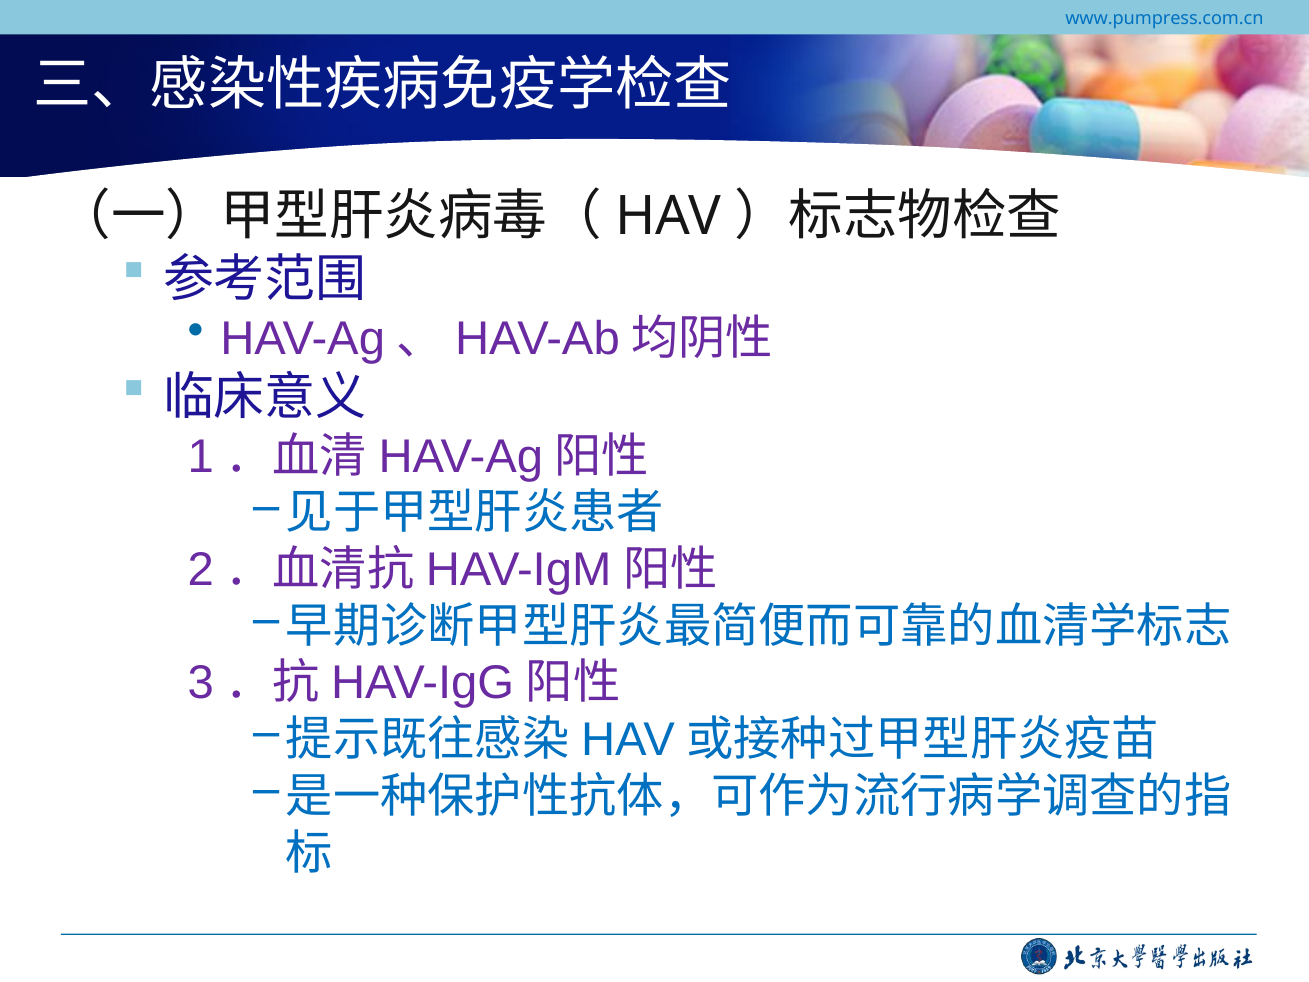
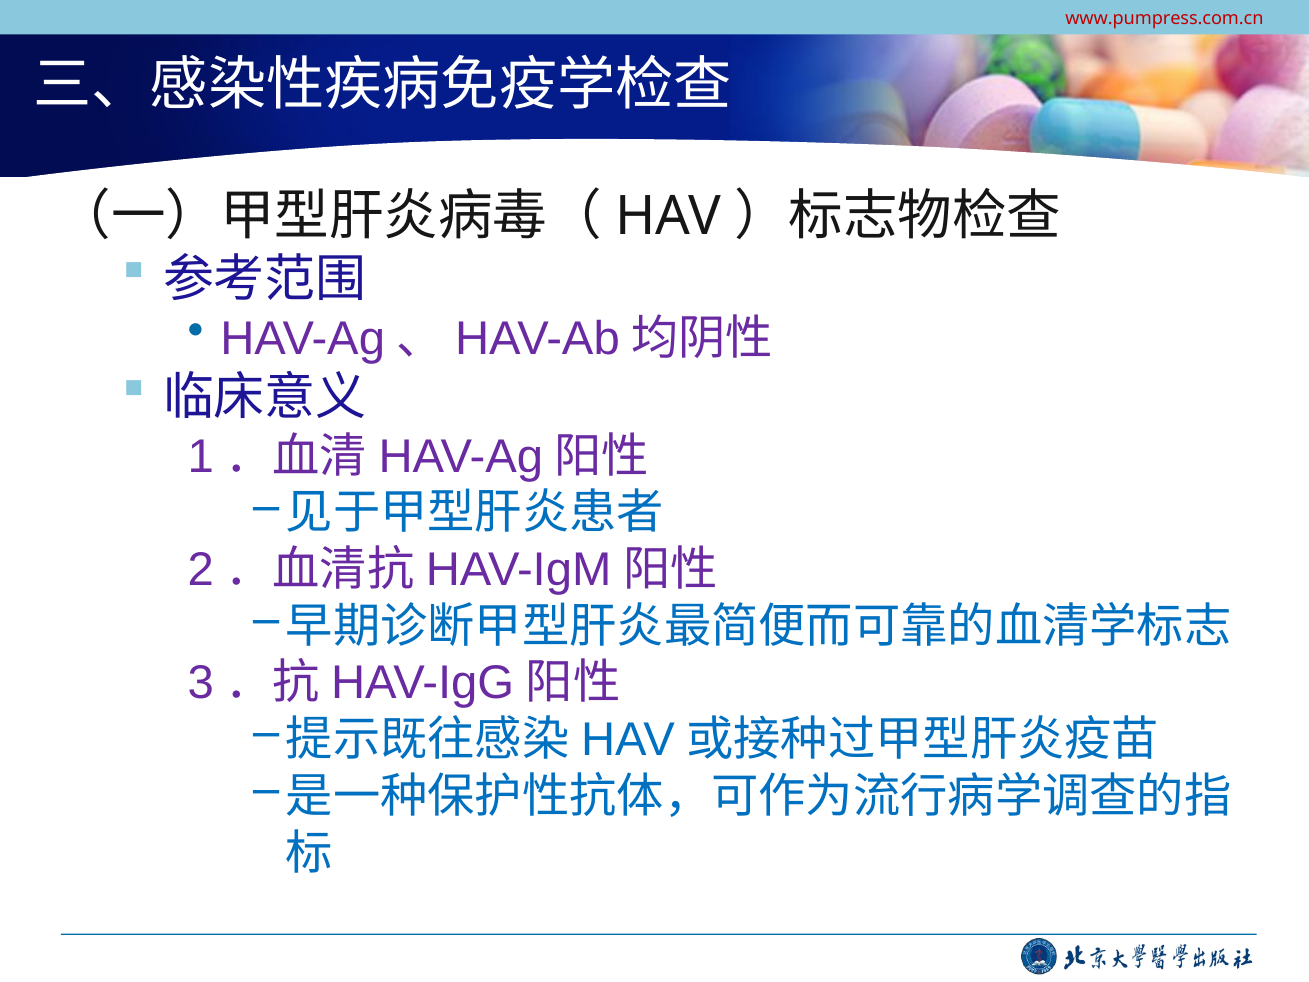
www.pumpress.com.cn colour: blue -> red
